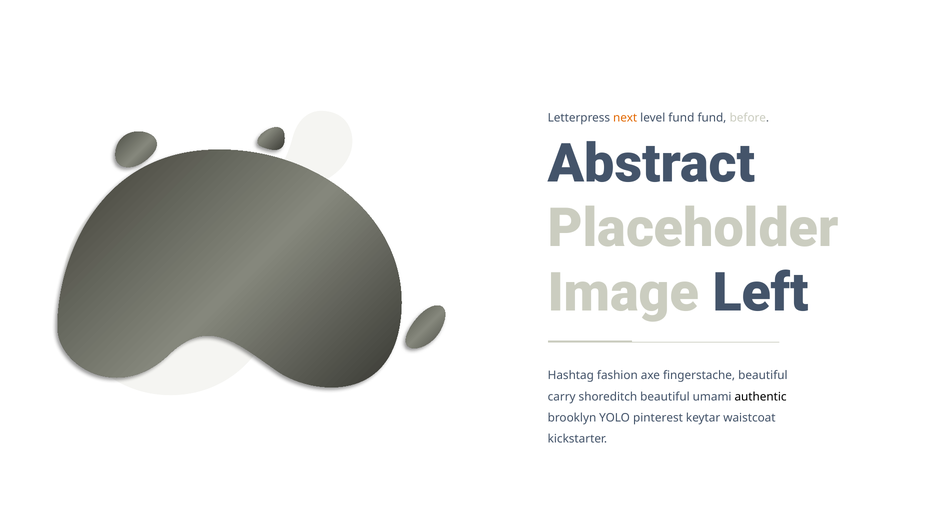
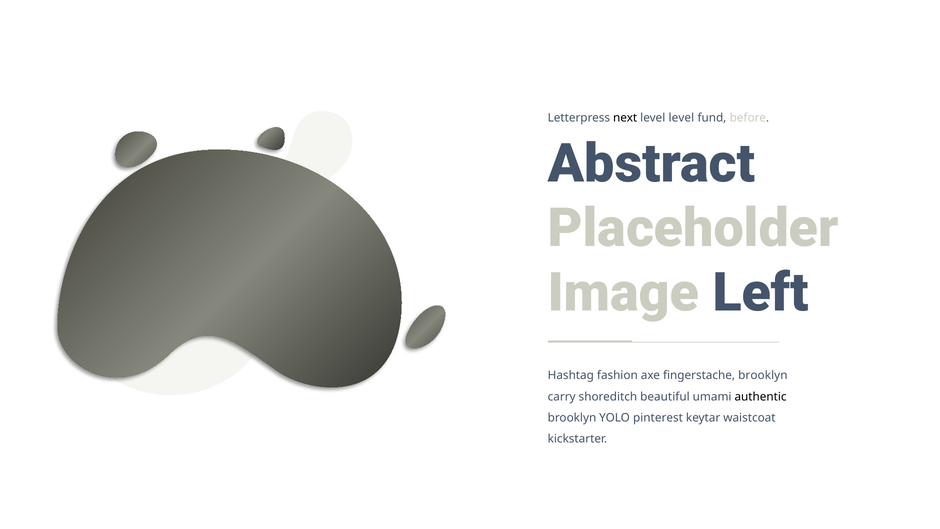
next colour: orange -> black
level fund: fund -> level
fingerstache beautiful: beautiful -> brooklyn
